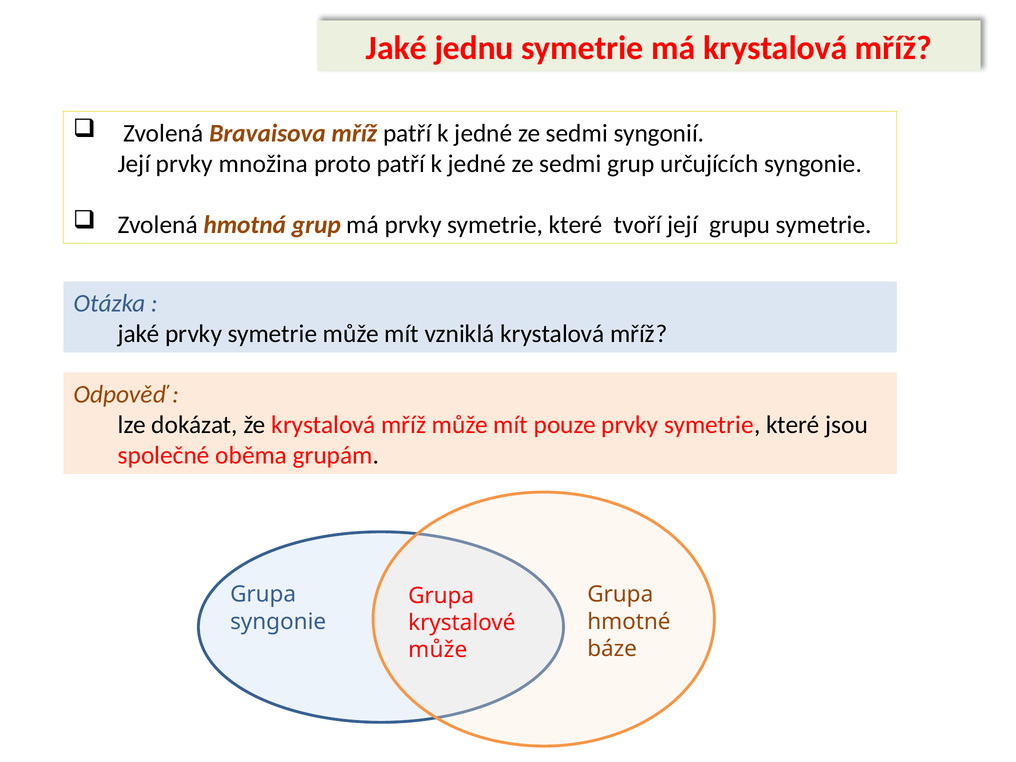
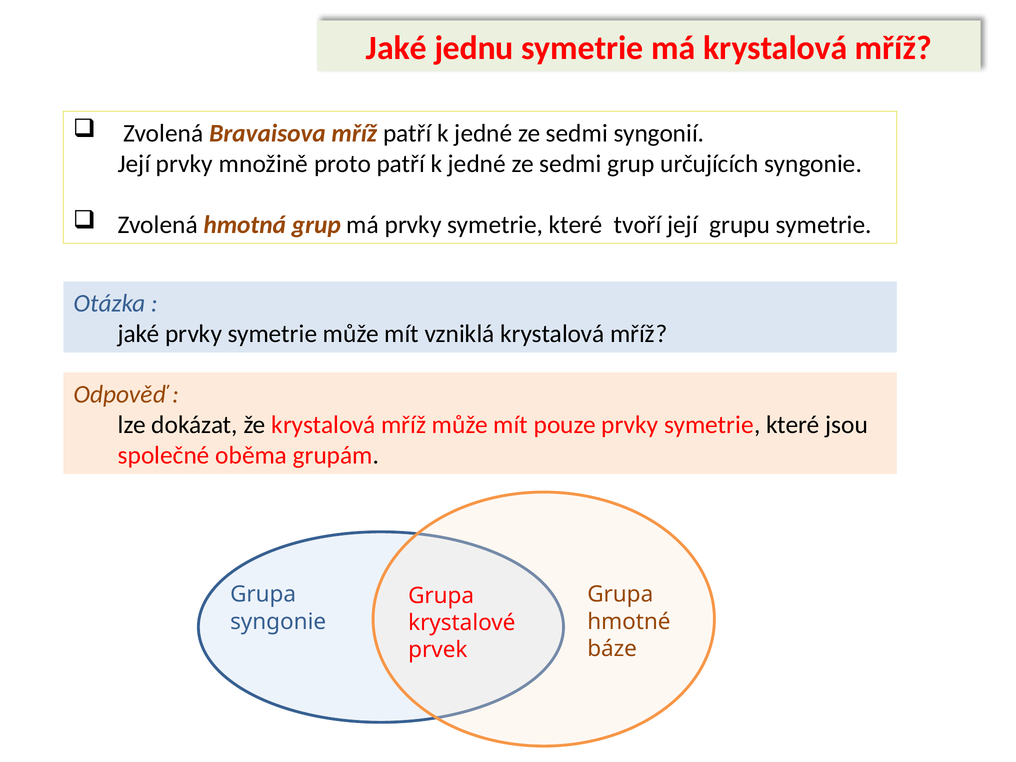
množina: množina -> množině
může at (438, 650): může -> prvek
